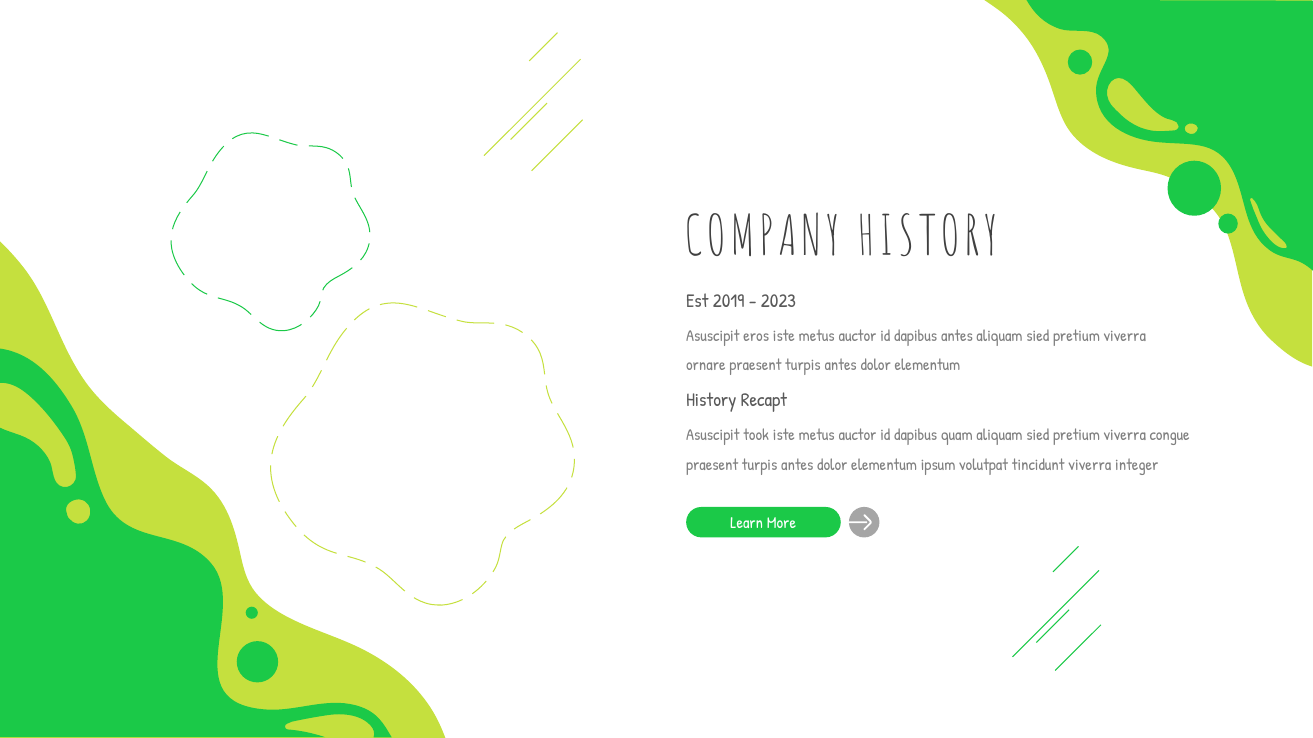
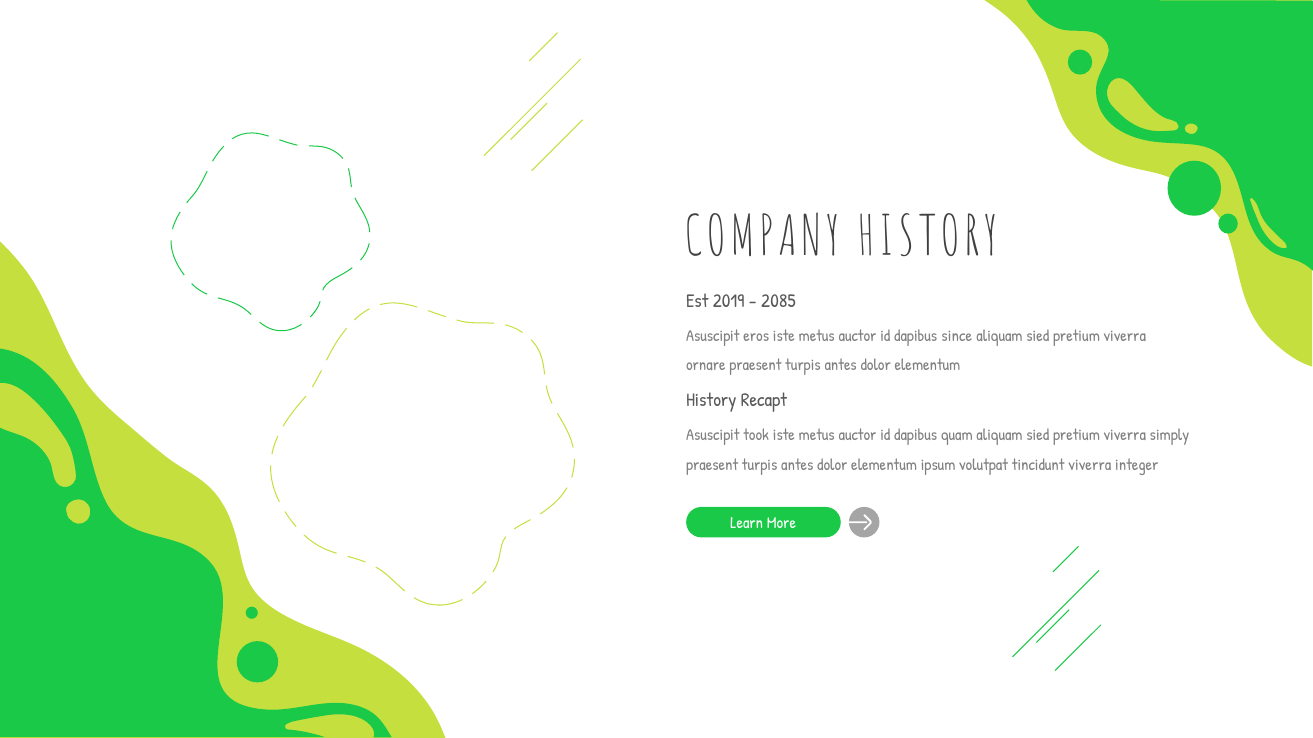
2023: 2023 -> 2085
dapibus antes: antes -> since
congue: congue -> simply
